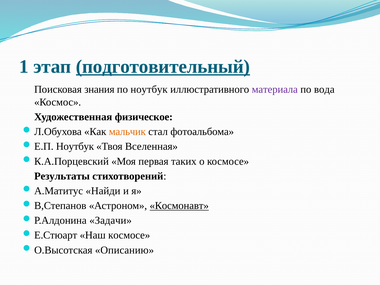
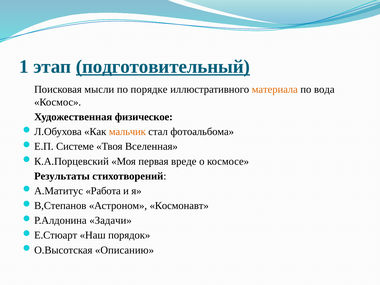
знания: знания -> мысли
по ноутбук: ноутбук -> порядке
материала colour: purple -> orange
Ноутбук at (75, 146): Ноутбук -> Системе
таких: таких -> вреде
Найди: Найди -> Работа
Космонавт underline: present -> none
Наш космосе: космосе -> порядок
